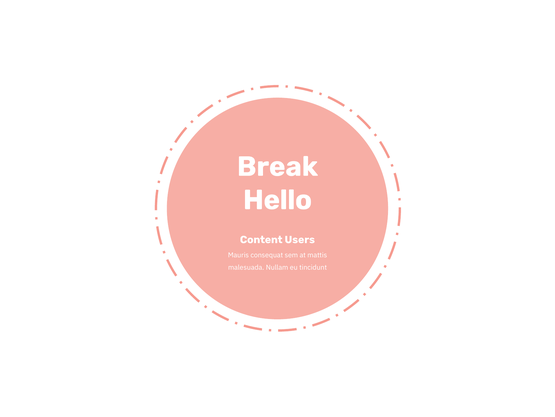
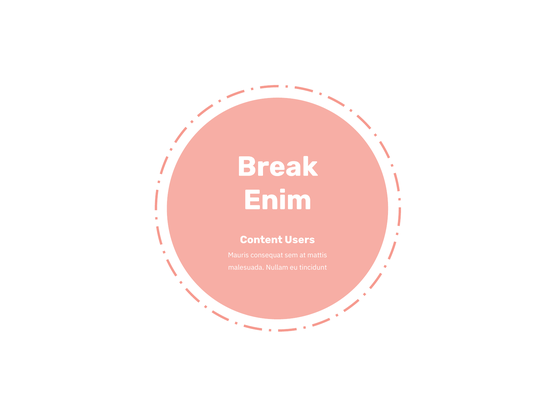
Hello: Hello -> Enim
